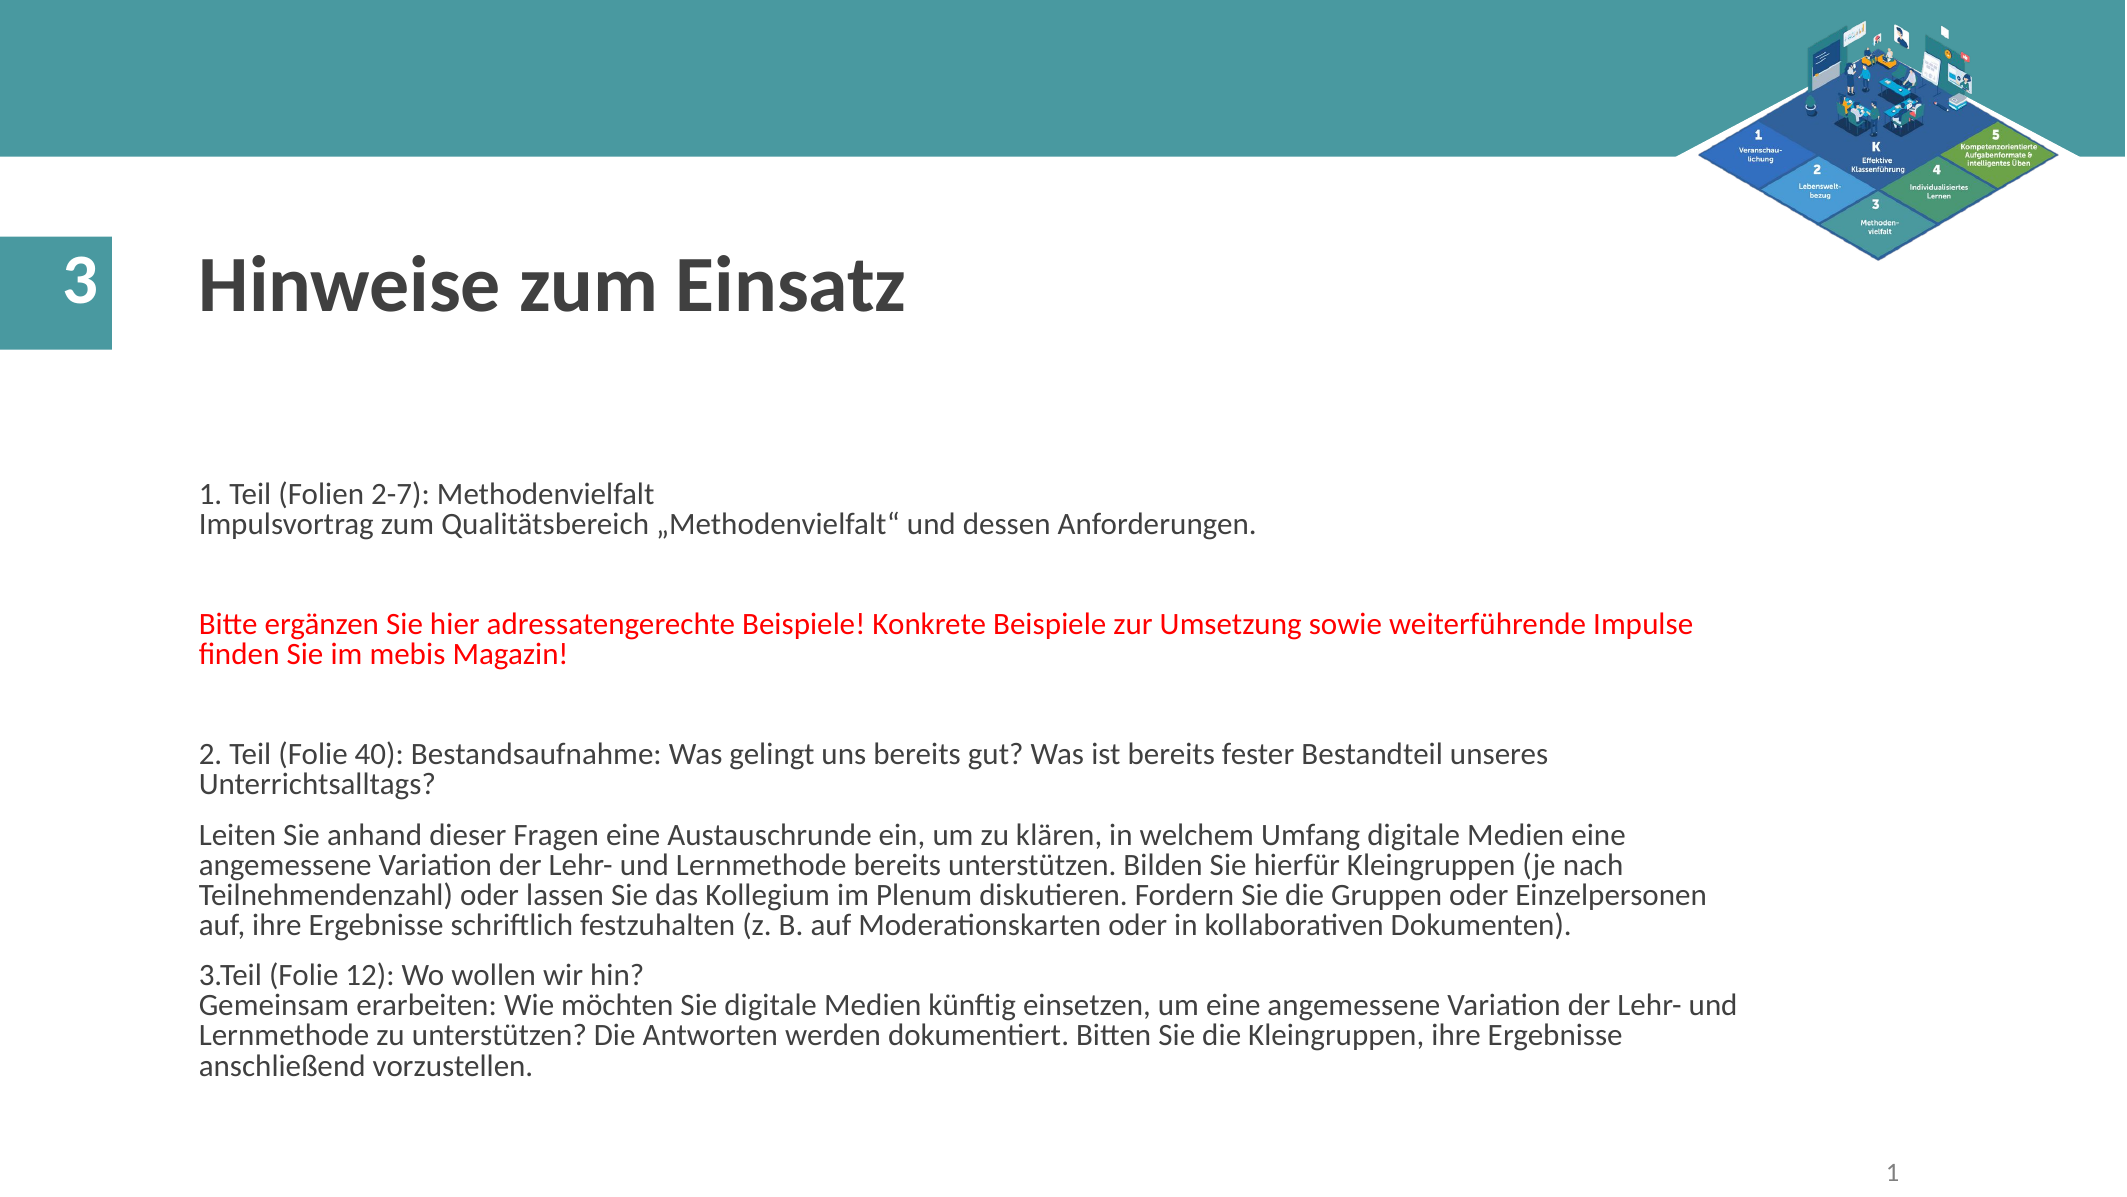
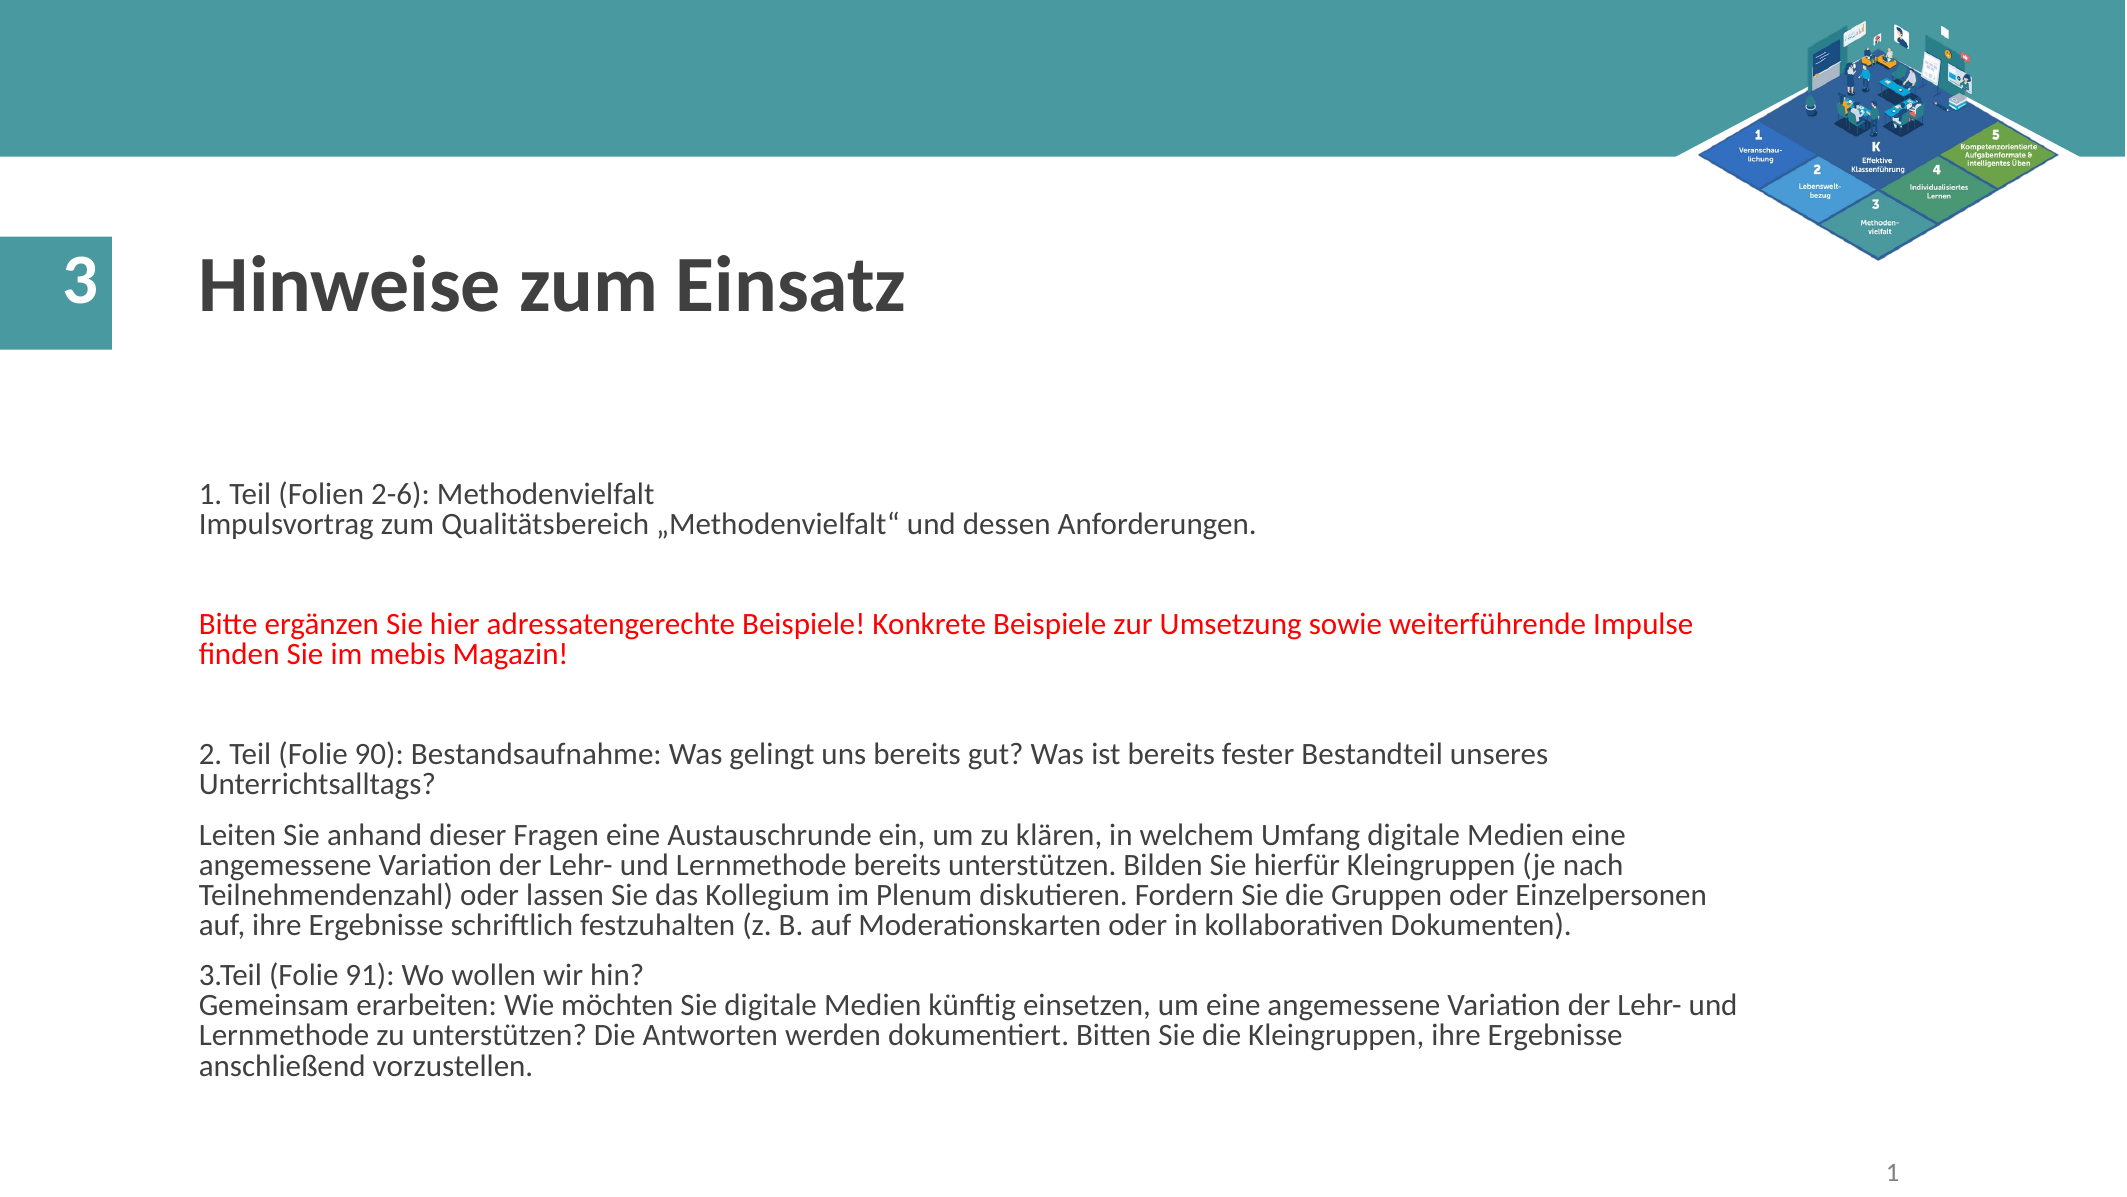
2-7: 2-7 -> 2-6
40: 40 -> 90
12: 12 -> 91
